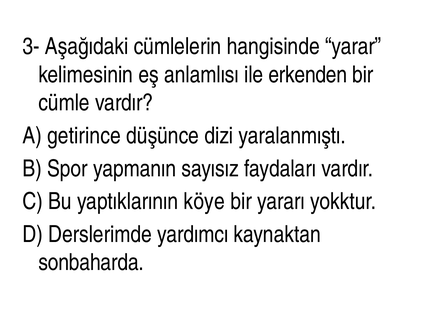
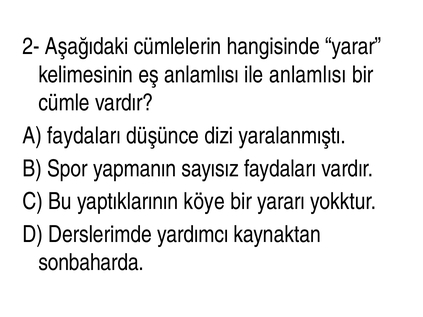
3-: 3- -> 2-
ile erkenden: erkenden -> anlamlısı
A getirince: getirince -> faydaları
